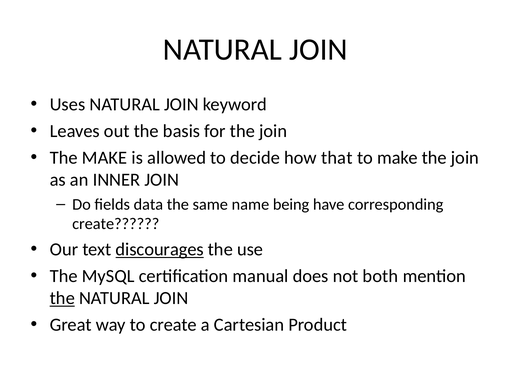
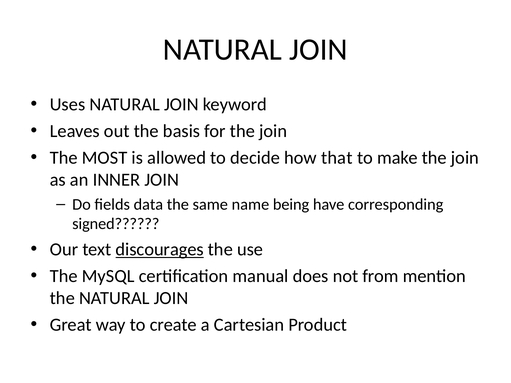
The MAKE: MAKE -> MOST
create at (116, 224): create -> signed
both: both -> from
the at (62, 298) underline: present -> none
